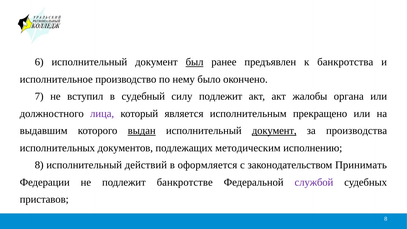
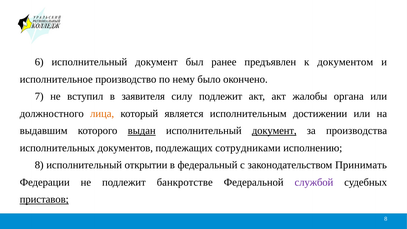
был underline: present -> none
банкротства: банкротства -> документом
судебный: судебный -> заявителя
лица colour: purple -> orange
прекращено: прекращено -> достижении
методическим: методическим -> сотрудниками
действий: действий -> открытии
оформляется: оформляется -> федеральный
приставов underline: none -> present
